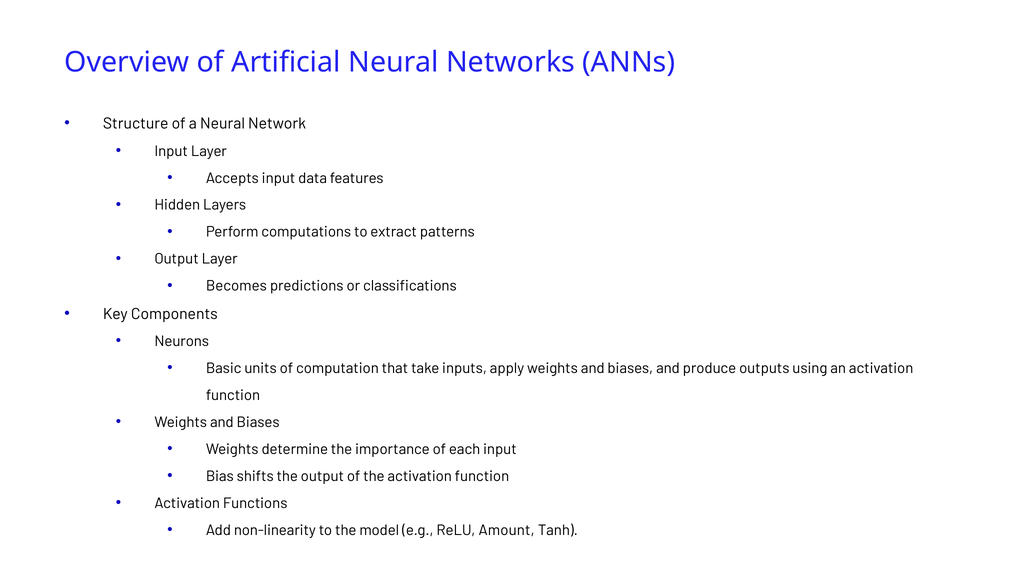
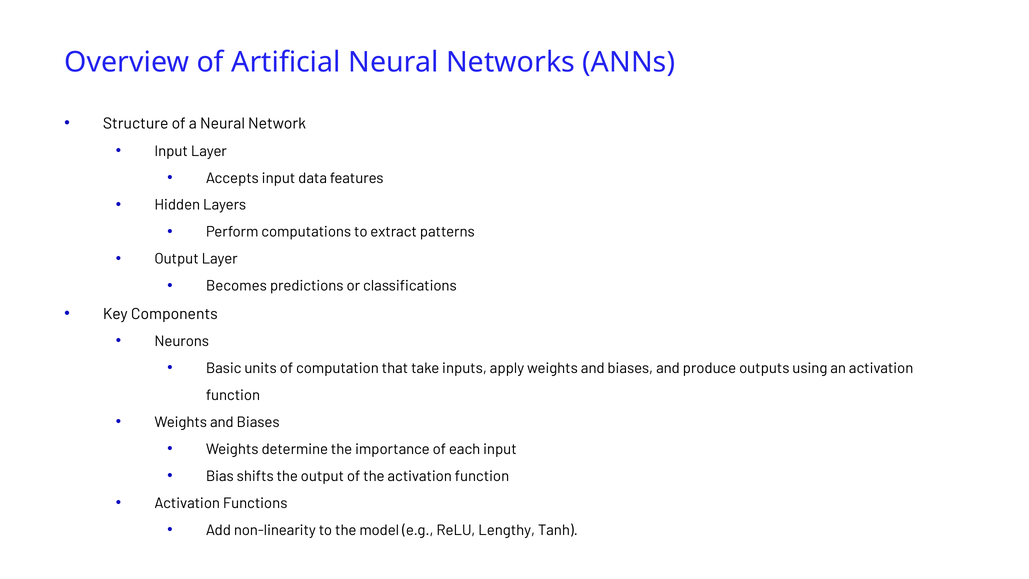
Amount: Amount -> Lengthy
